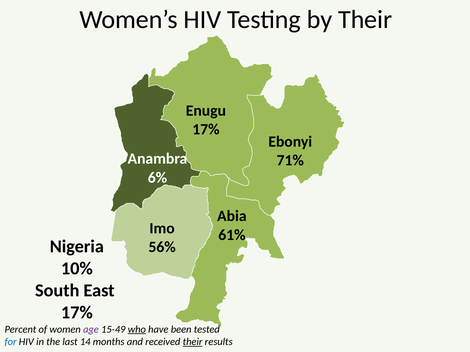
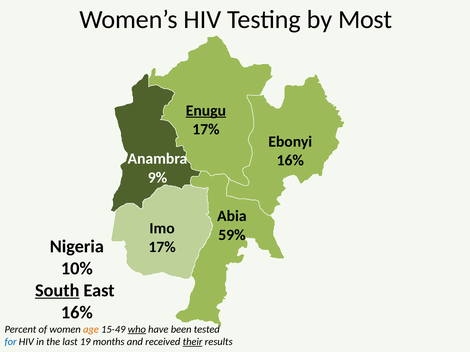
by Their: Their -> Most
Enugu underline: none -> present
71% at (290, 161): 71% -> 16%
6%: 6% -> 9%
61%: 61% -> 59%
56% at (162, 247): 56% -> 17%
South underline: none -> present
17% at (77, 313): 17% -> 16%
age colour: purple -> orange
14: 14 -> 19
